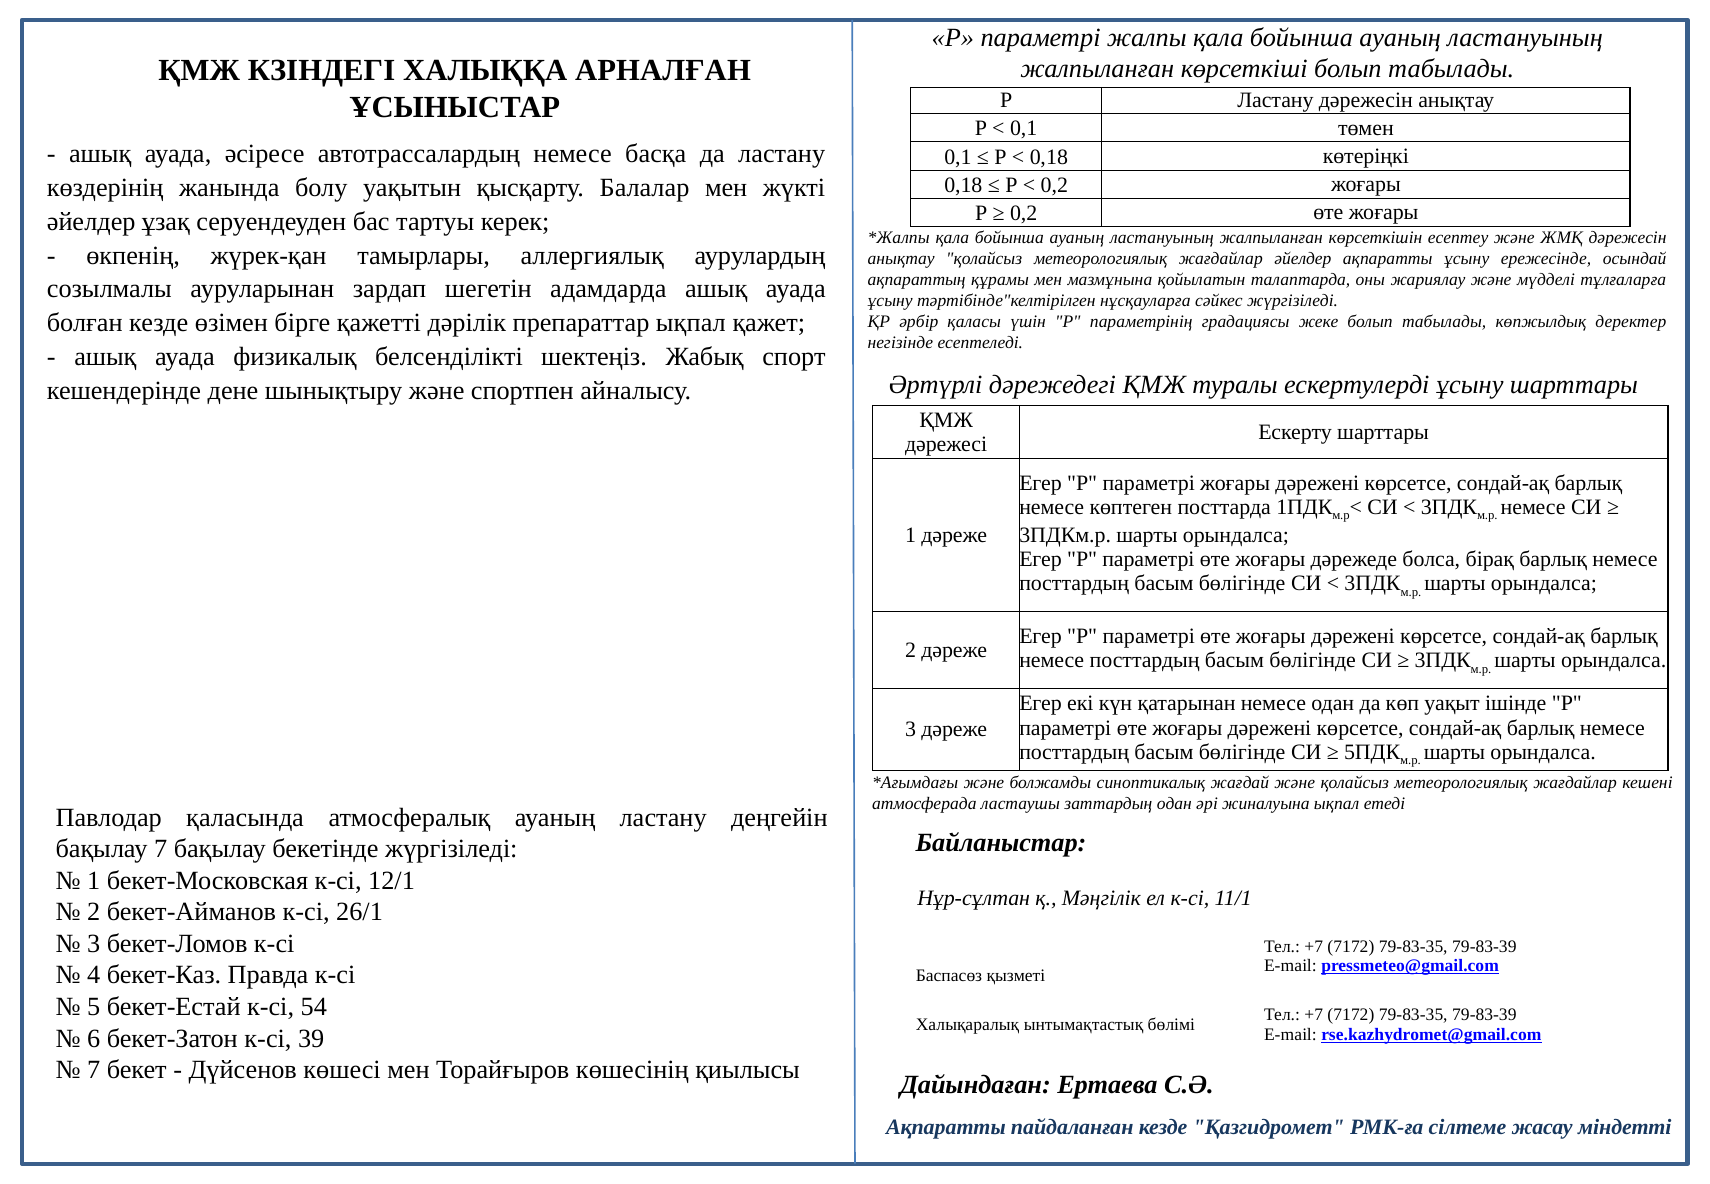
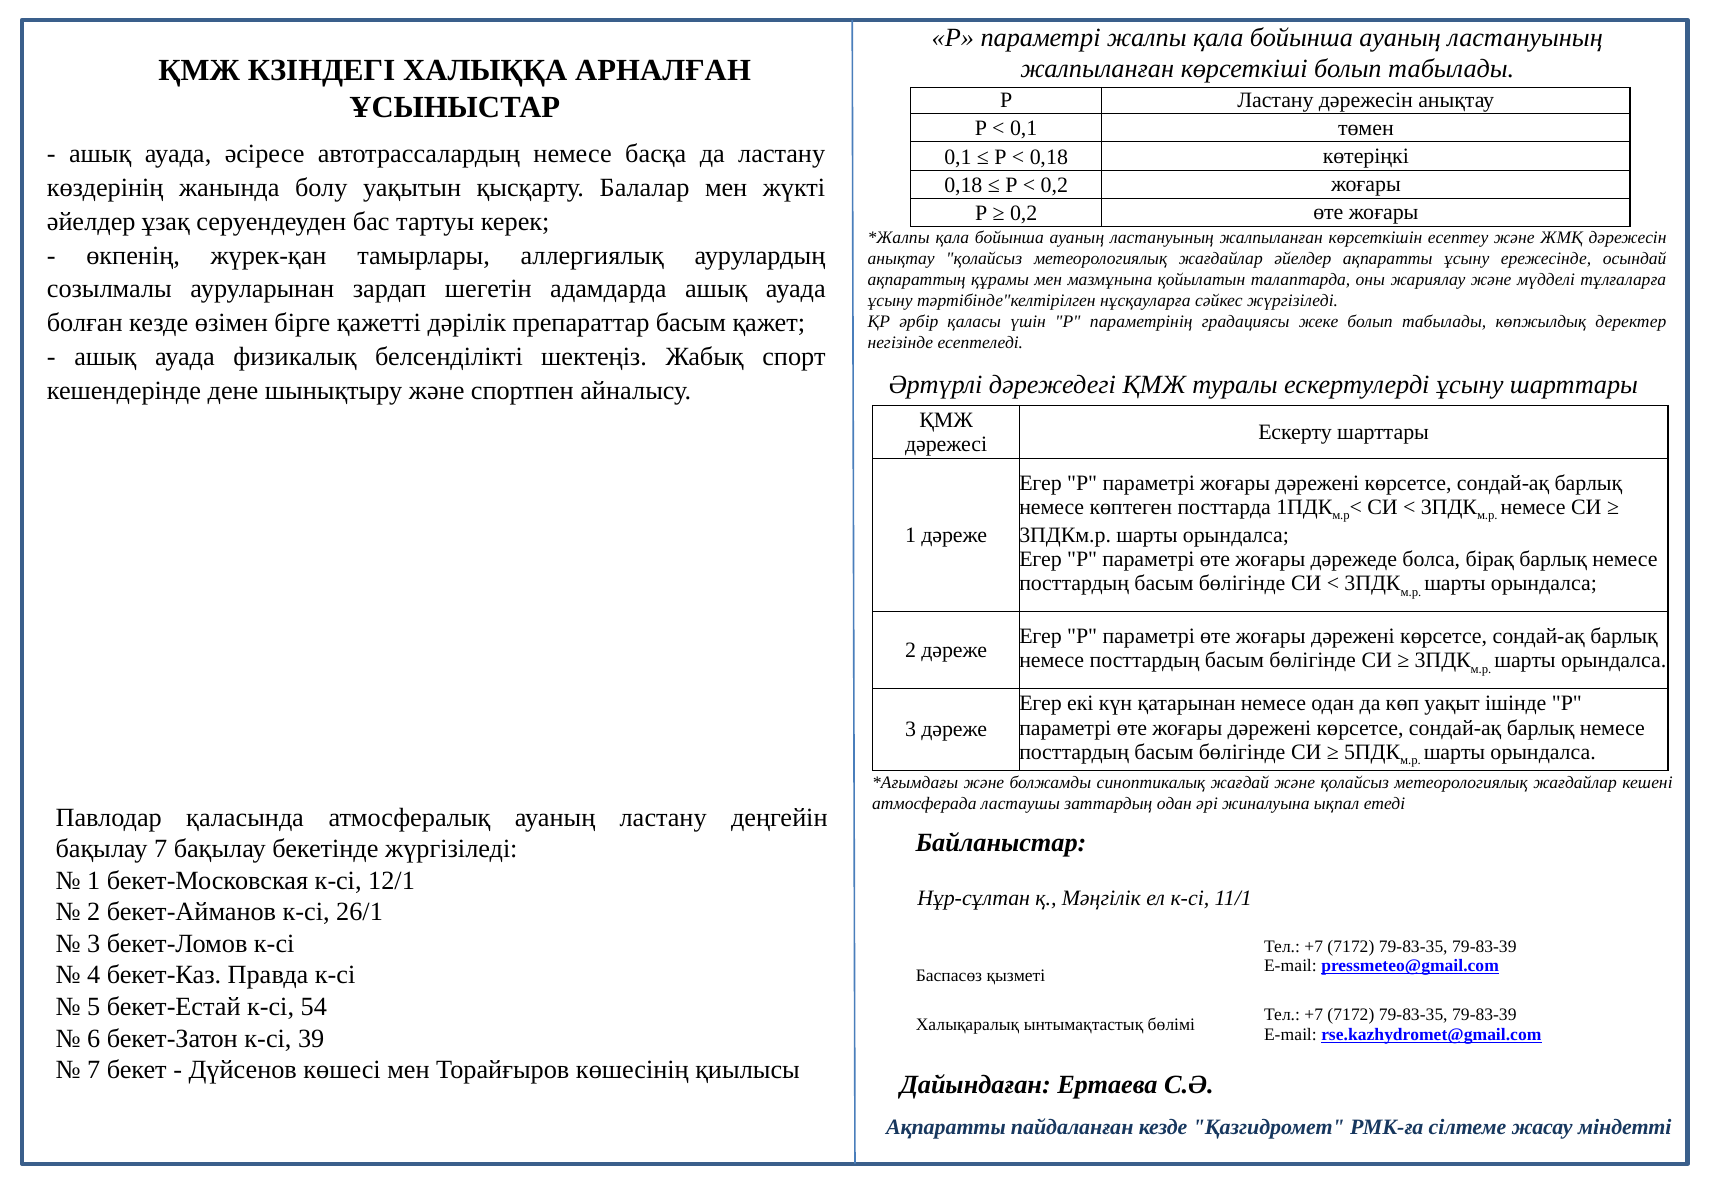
препараттар ықпал: ықпал -> басым
